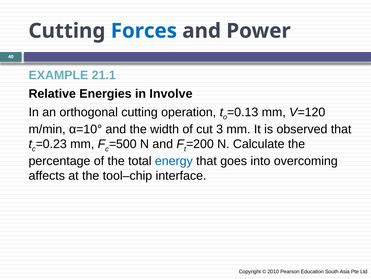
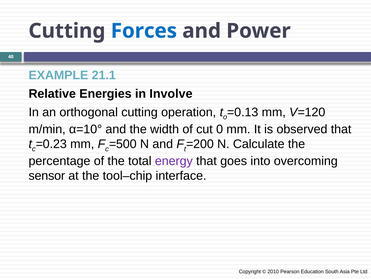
3: 3 -> 0
energy colour: blue -> purple
affects: affects -> sensor
